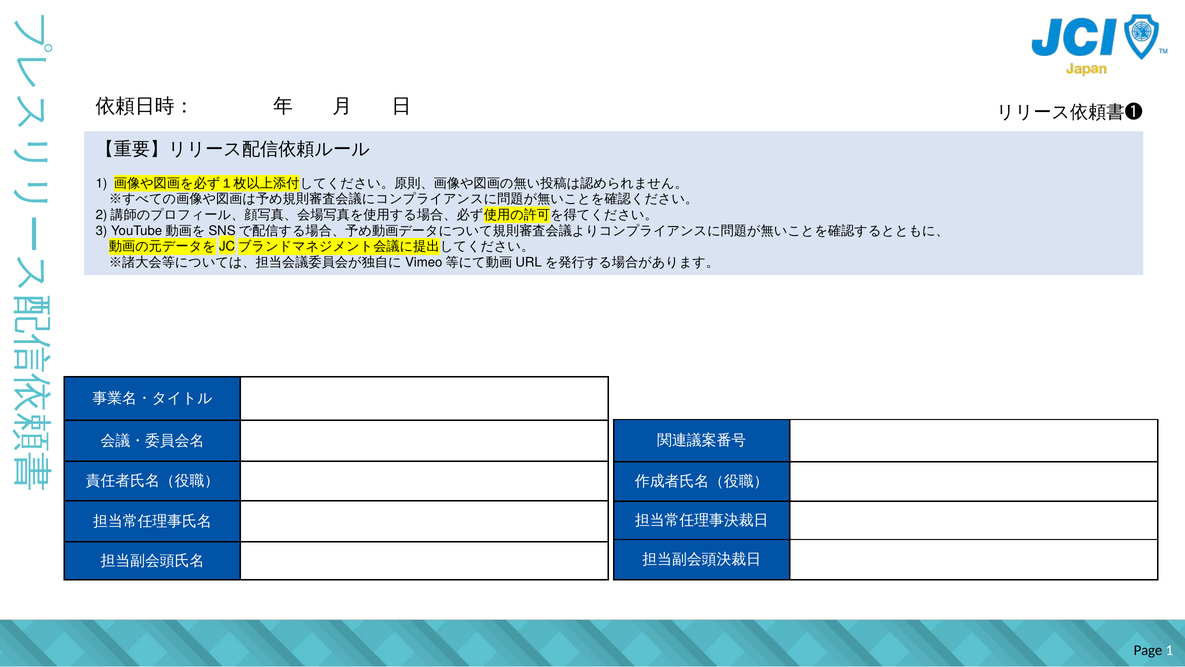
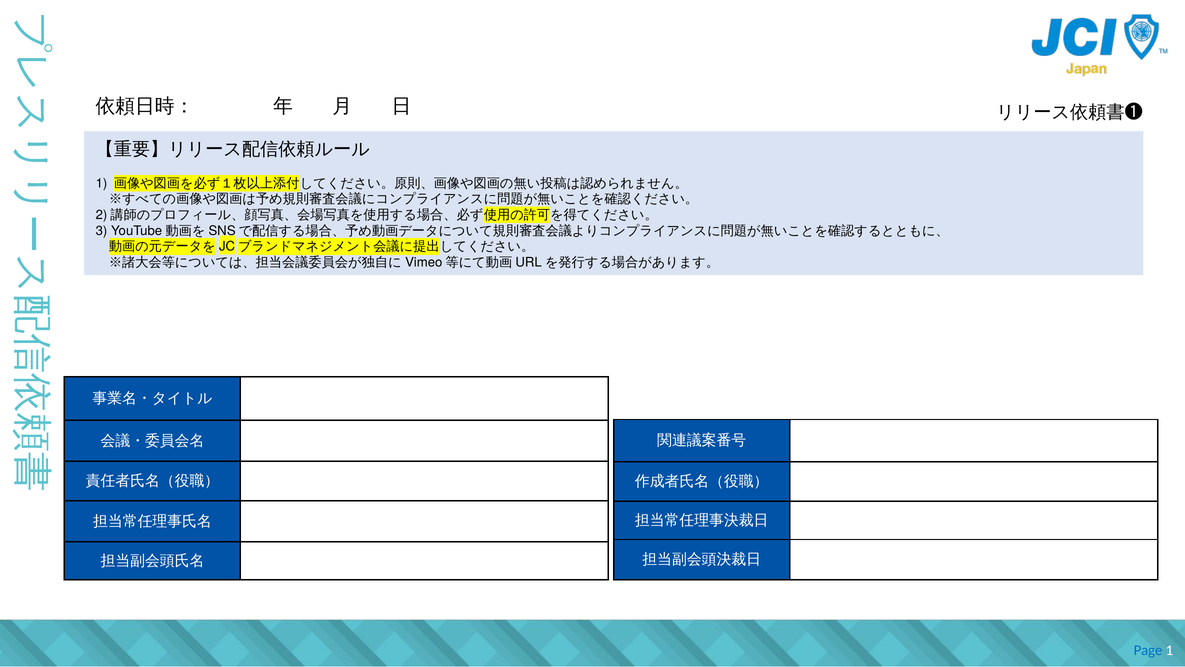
Page colour: black -> blue
